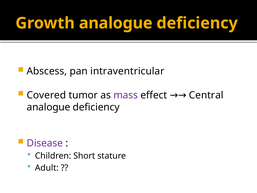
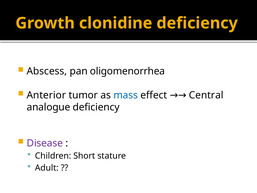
Growth analogue: analogue -> clonidine
intraventricular: intraventricular -> oligomenorrhea
Covered: Covered -> Anterior
mass colour: purple -> blue
